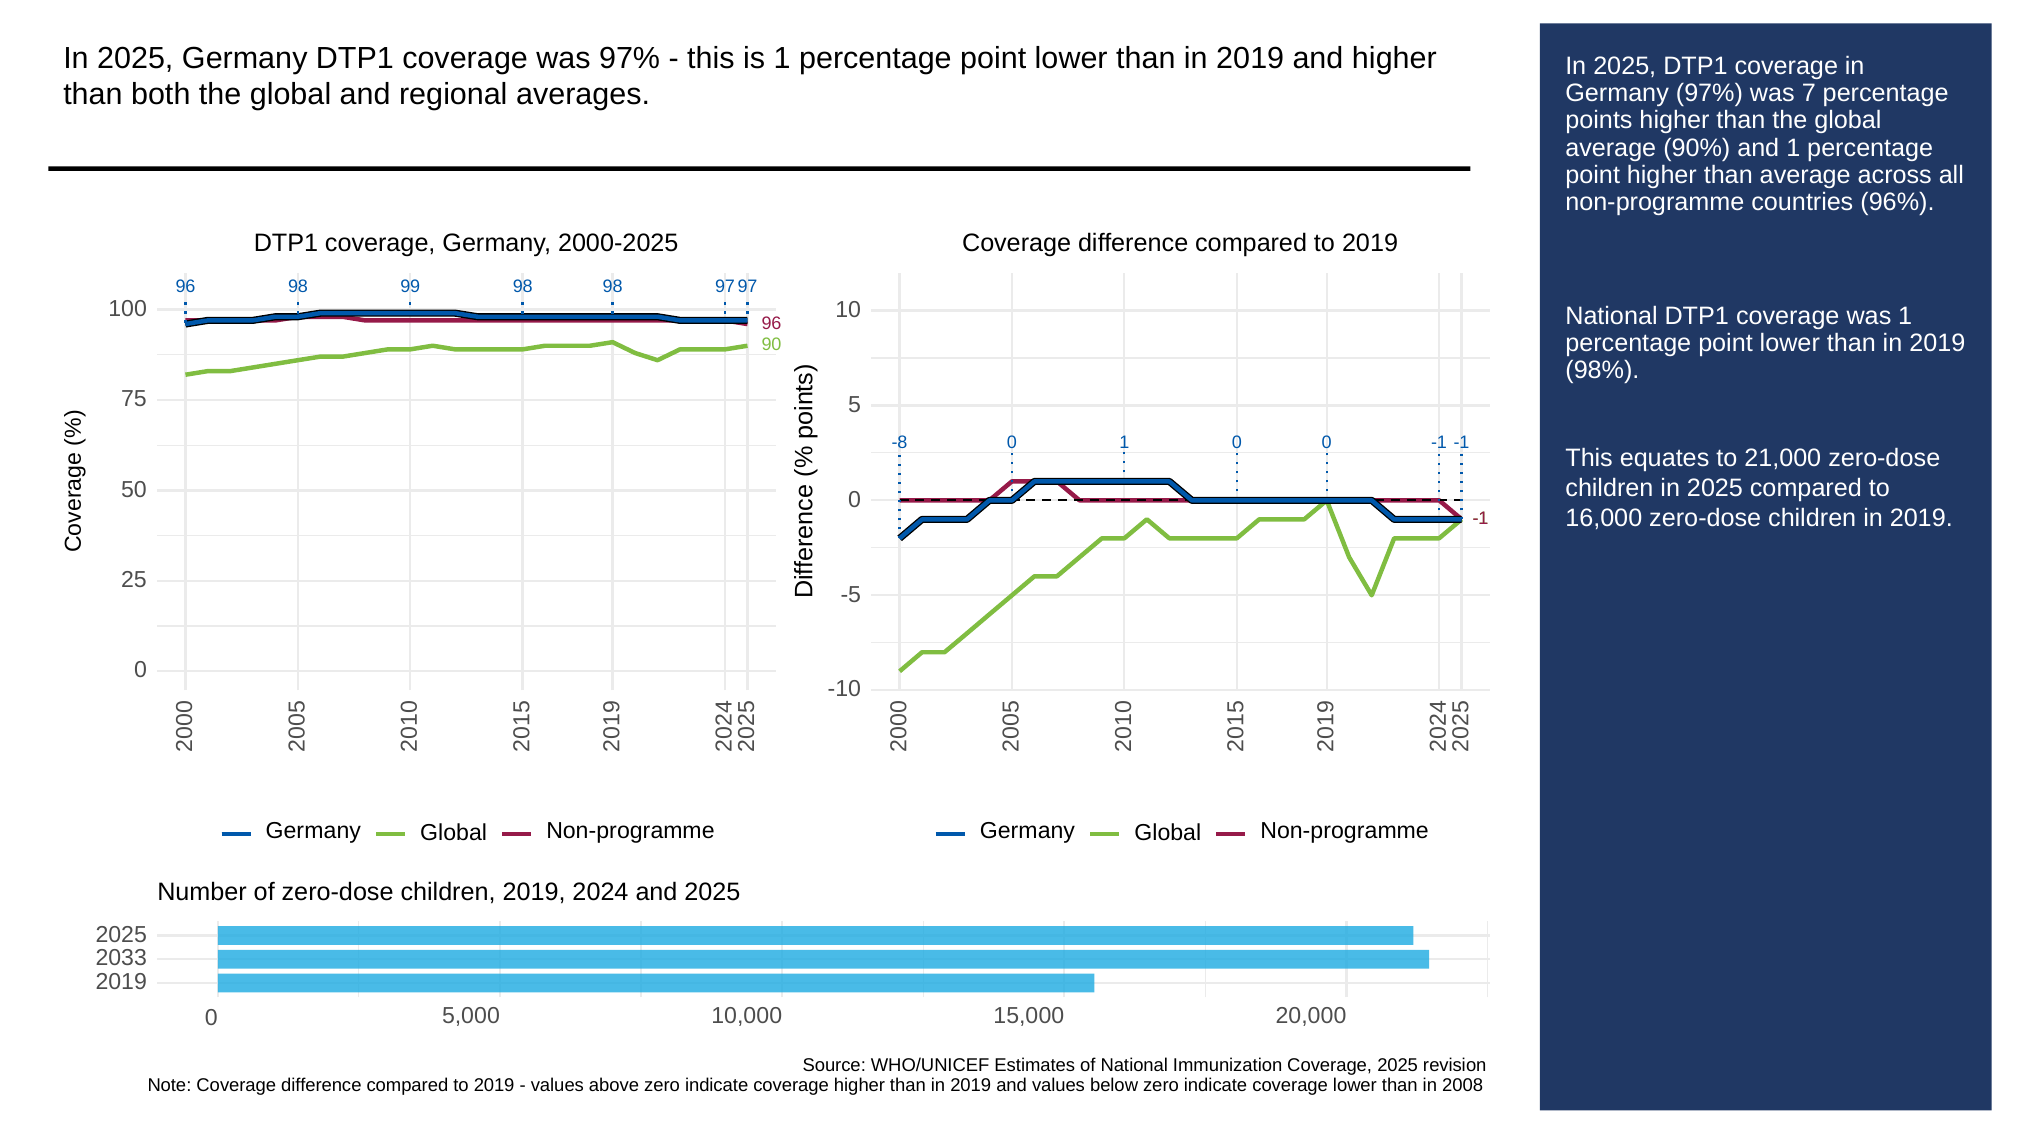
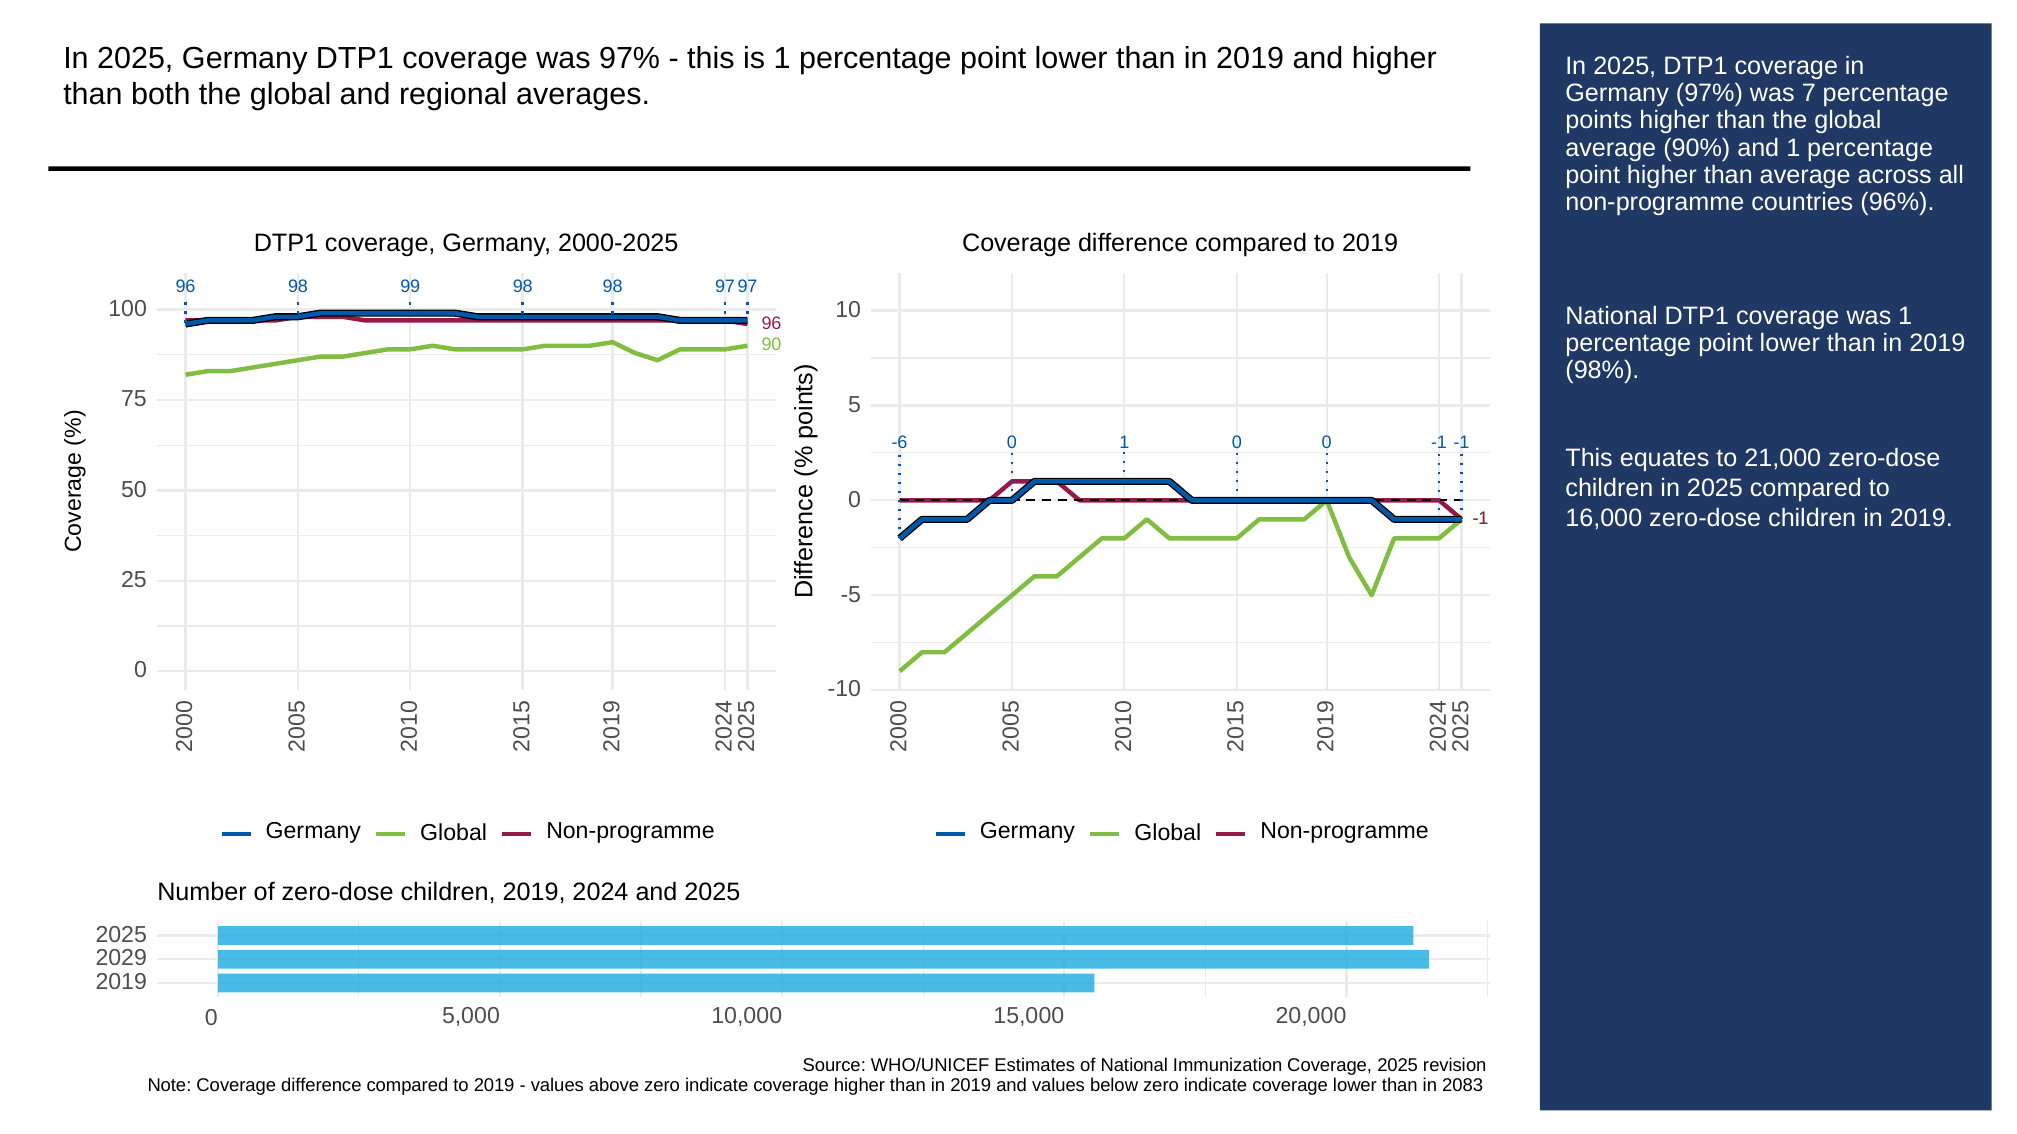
-8: -8 -> -6
2033: 2033 -> 2029
2008: 2008 -> 2083
